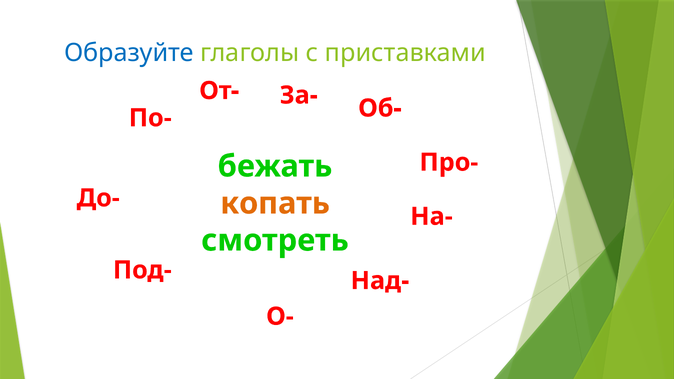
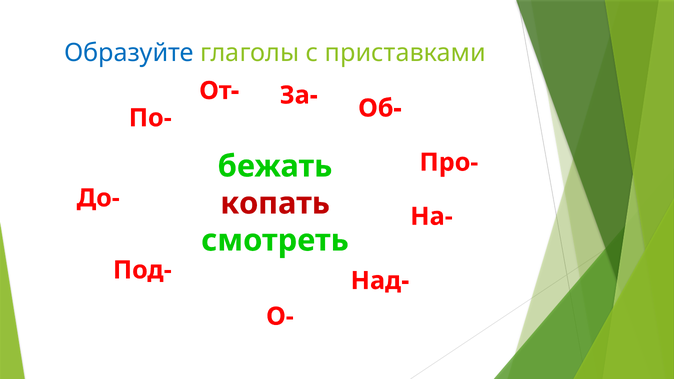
копать colour: orange -> red
